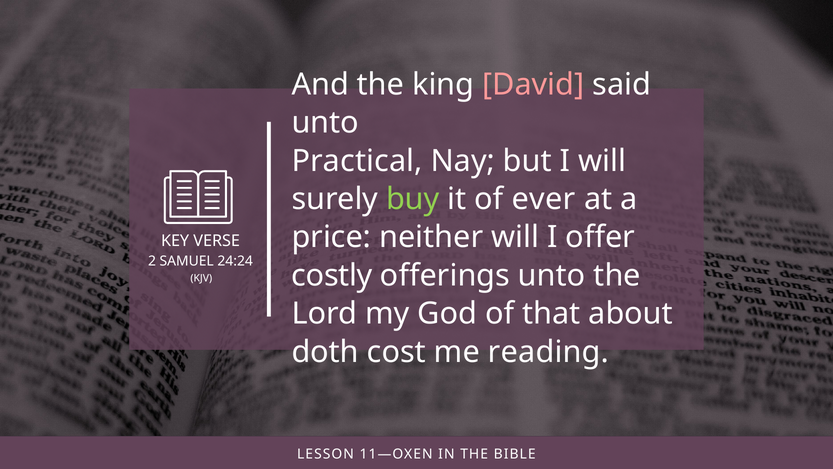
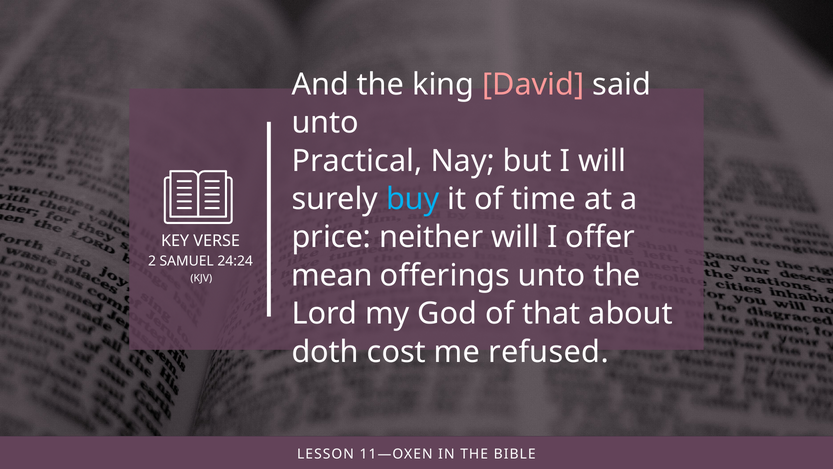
buy colour: light green -> light blue
ever: ever -> time
costly: costly -> mean
reading: reading -> refused
